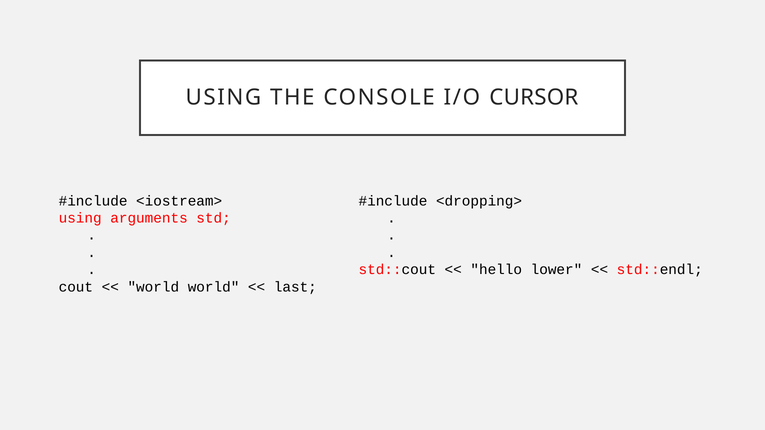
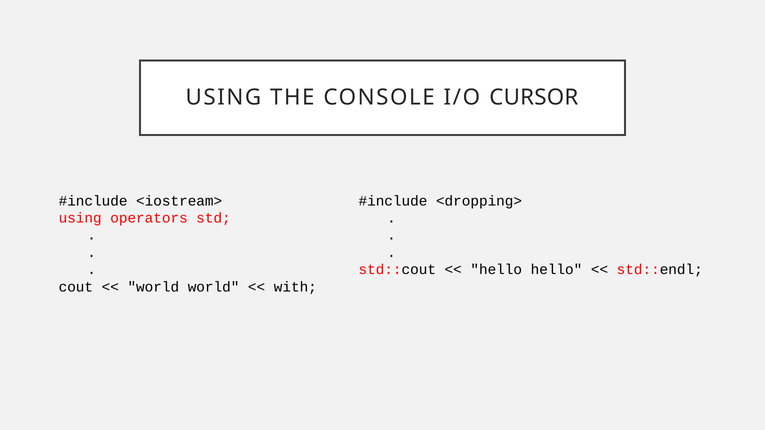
arguments: arguments -> operators
hello lower: lower -> hello
last: last -> with
